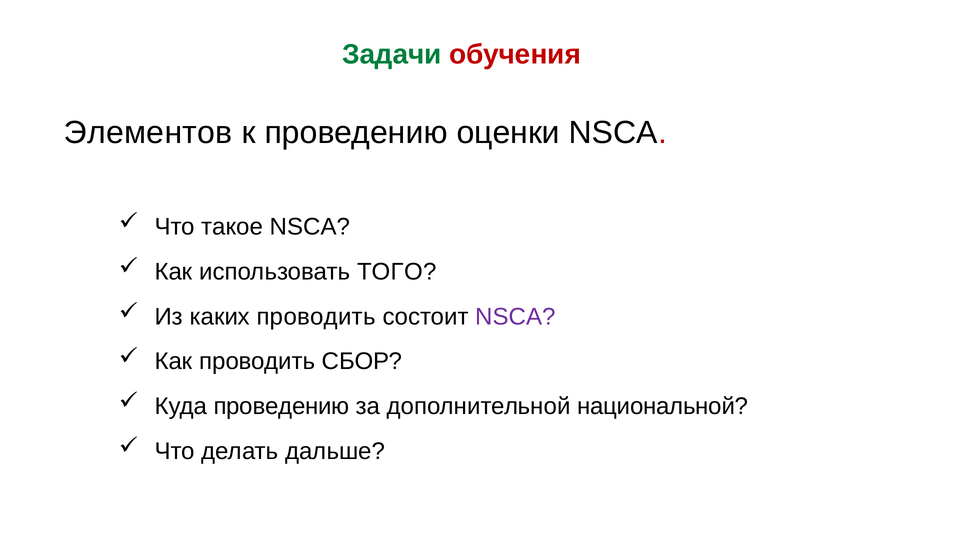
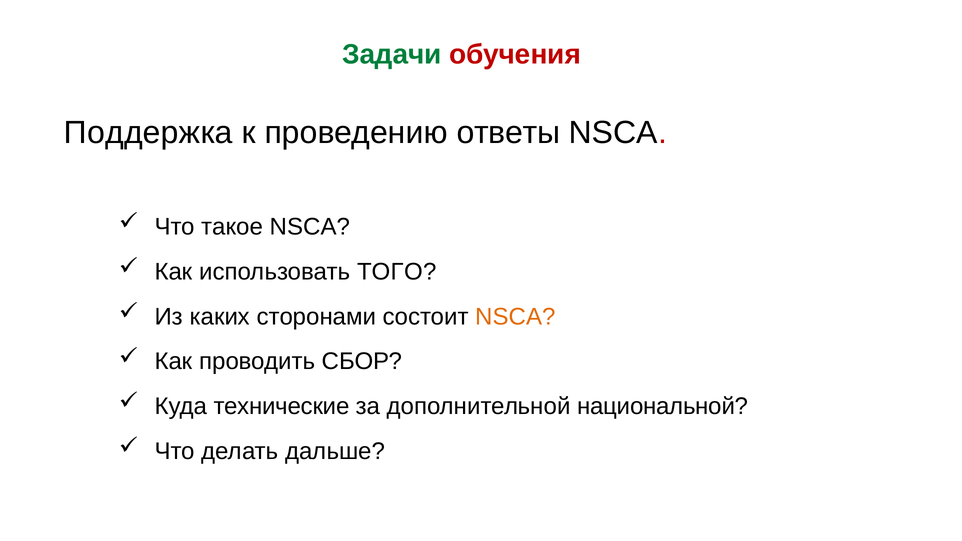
Элементов: Элементов -> Поддержка
оценки: оценки -> ответы
каких проводить: проводить -> сторонами
NSCA at (516, 317) colour: purple -> orange
Куда проведению: проведению -> технические
